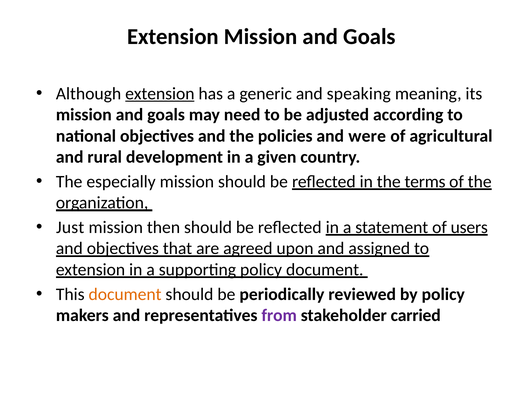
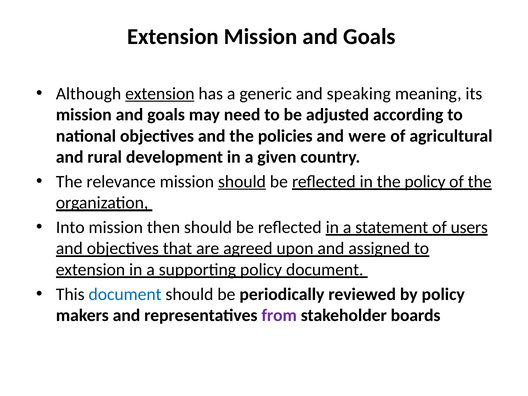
especially: especially -> relevance
should at (242, 182) underline: none -> present
the terms: terms -> policy
Just: Just -> Into
document at (125, 294) colour: orange -> blue
carried: carried -> boards
